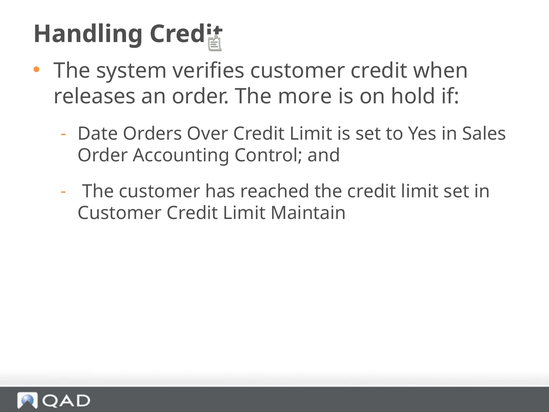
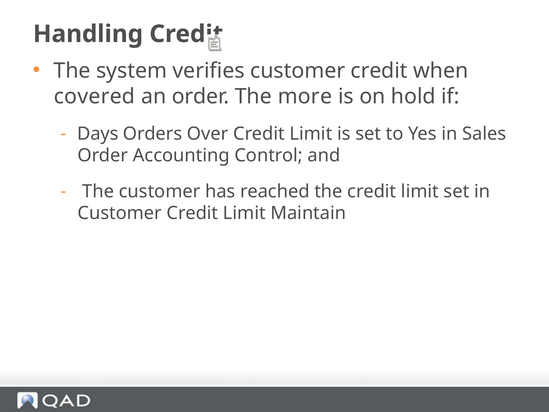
releases: releases -> covered
Date: Date -> Days
